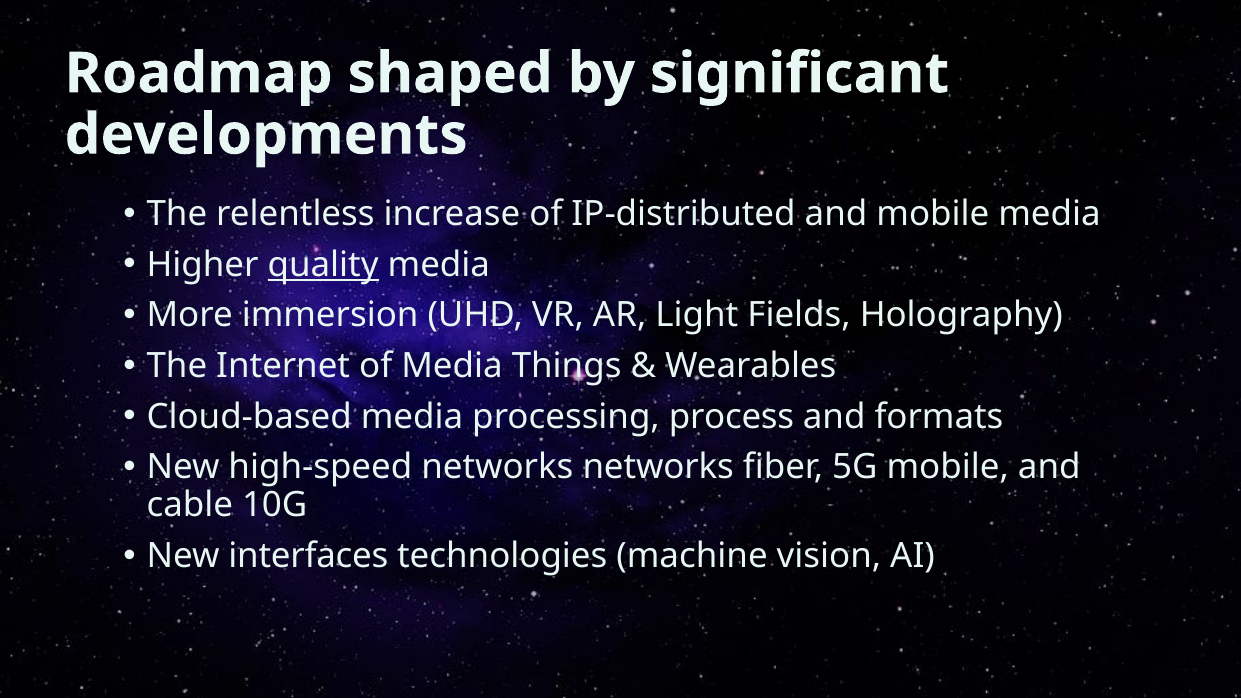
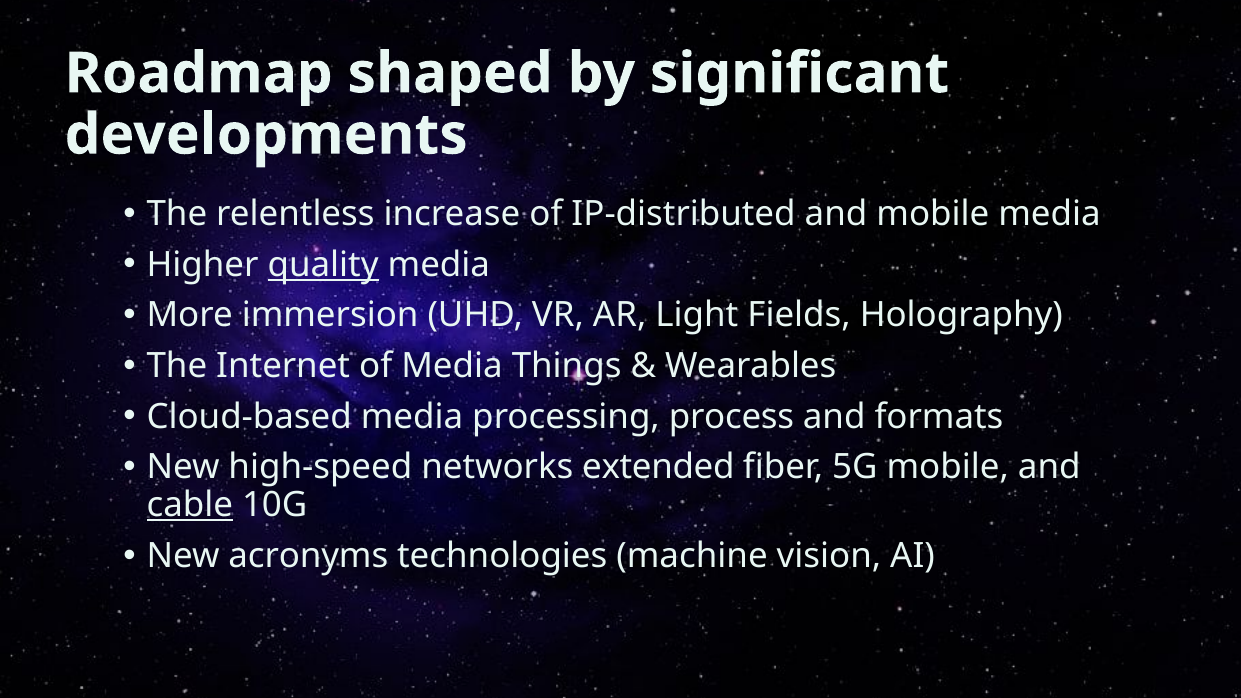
networks networks: networks -> extended
cable underline: none -> present
interfaces: interfaces -> acronyms
